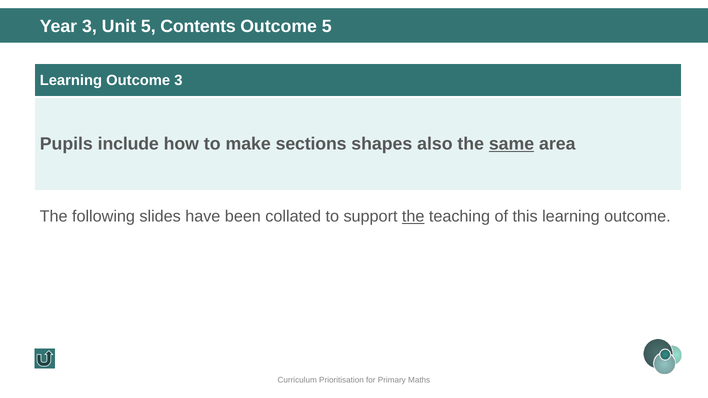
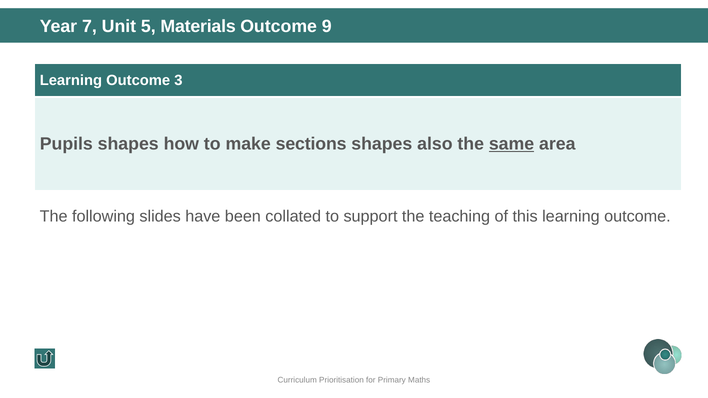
Year 3: 3 -> 7
Contents: Contents -> Materials
Outcome 5: 5 -> 9
Pupils include: include -> shapes
the at (413, 216) underline: present -> none
